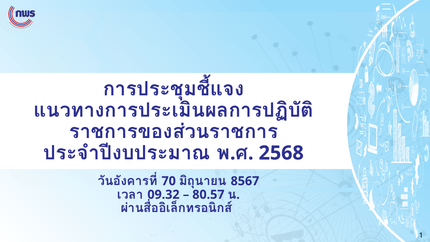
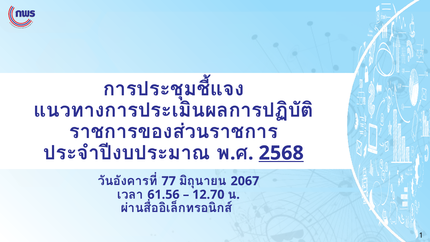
2568 underline: none -> present
70: 70 -> 77
8567: 8567 -> 2067
09.32: 09.32 -> 61.56
80.57: 80.57 -> 12.70
